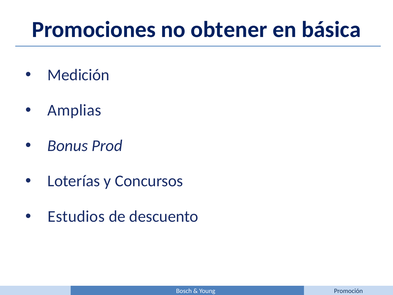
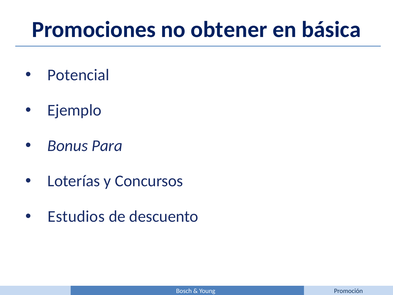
Medición: Medición -> Potencial
Amplias: Amplias -> Ejemplo
Prod: Prod -> Para
